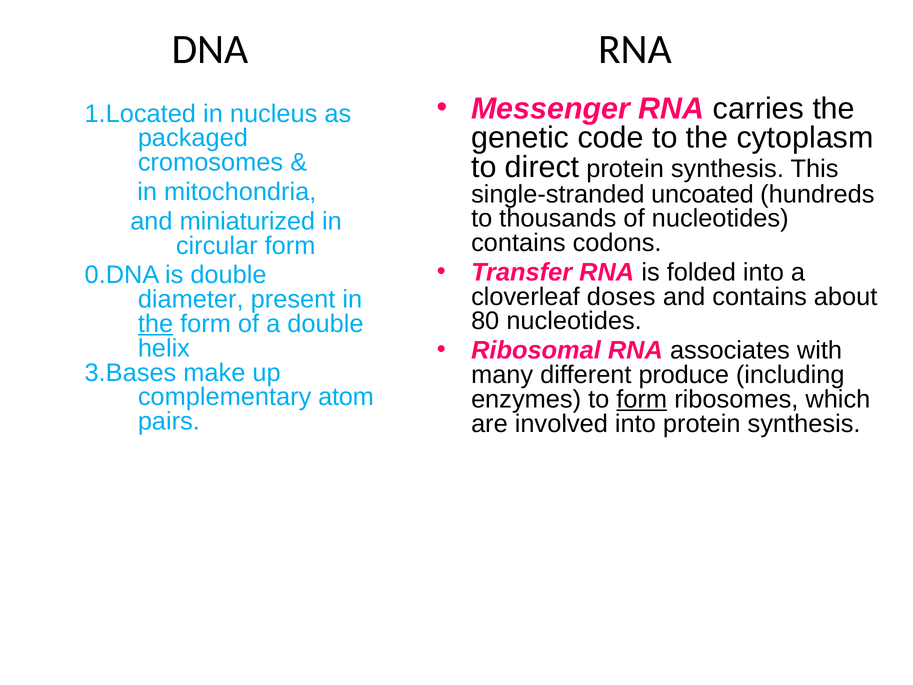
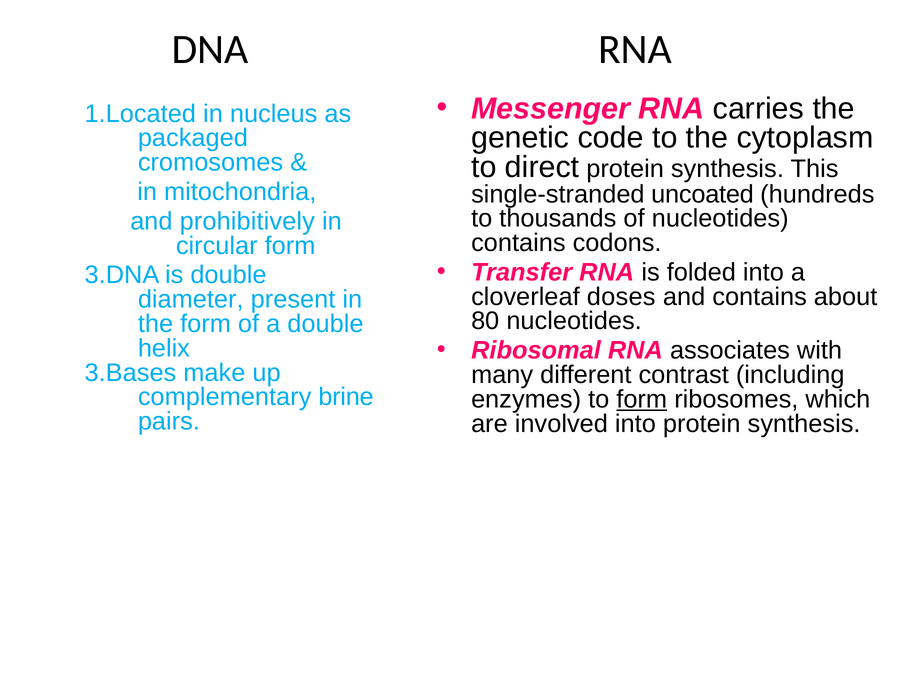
miniaturized: miniaturized -> prohibitively
0.DNA: 0.DNA -> 3.DNA
the at (156, 324) underline: present -> none
produce: produce -> contrast
atom: atom -> brine
